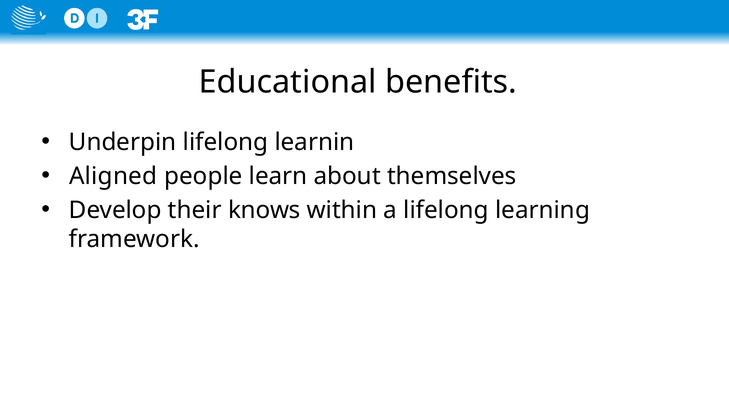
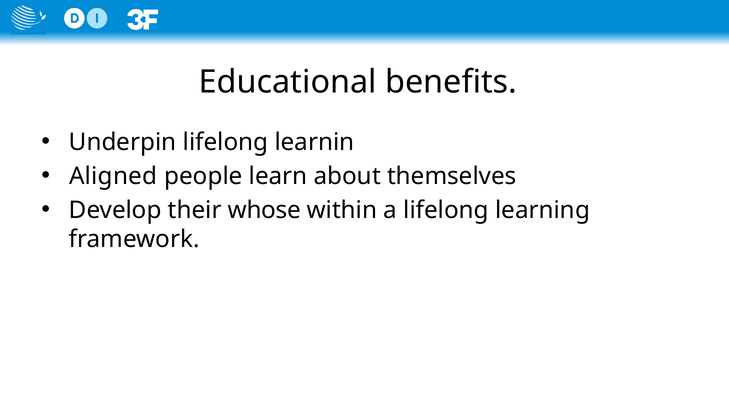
knows: knows -> whose
